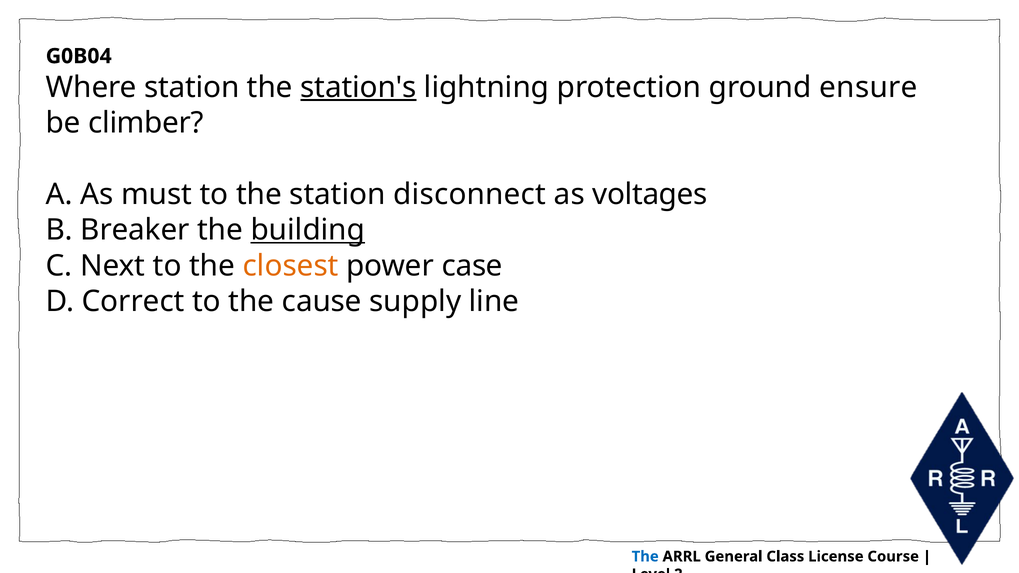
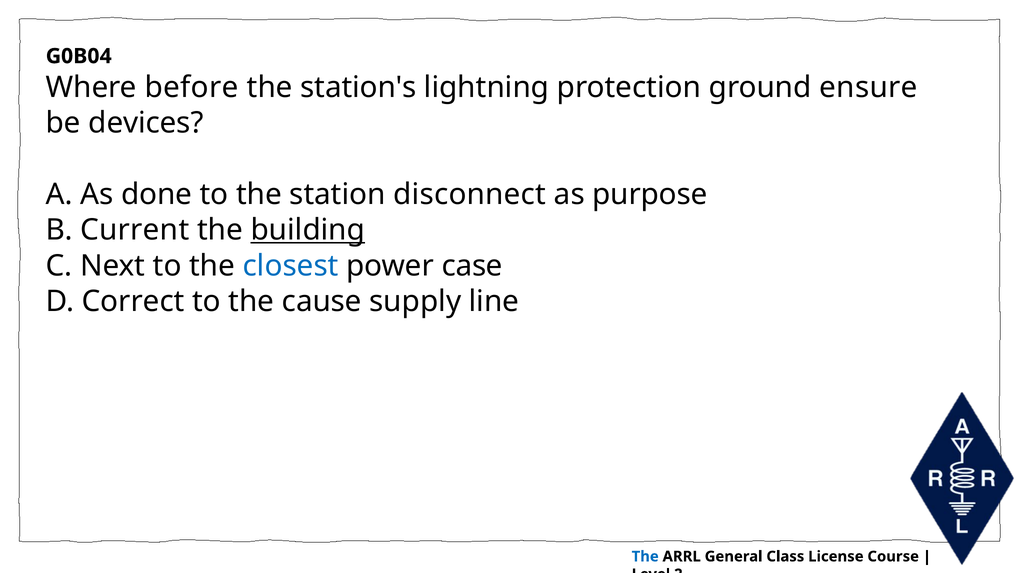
Where station: station -> before
station's underline: present -> none
climber: climber -> devices
must: must -> done
voltages: voltages -> purpose
Breaker: Breaker -> Current
closest colour: orange -> blue
